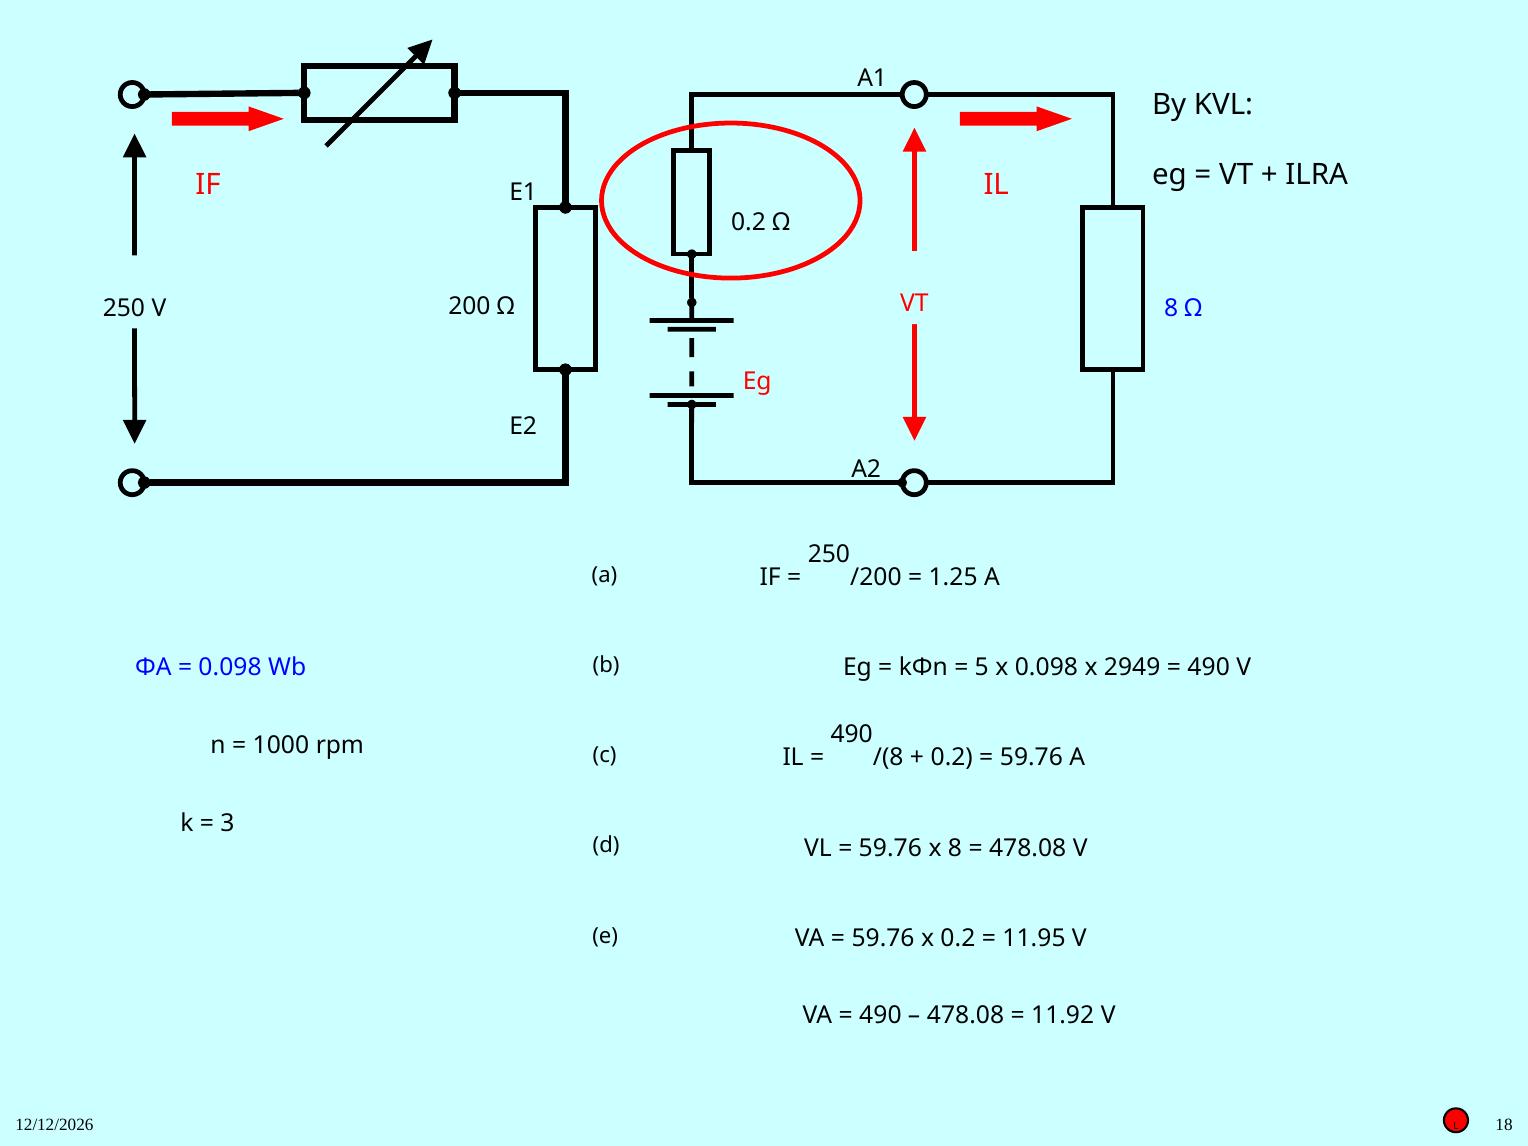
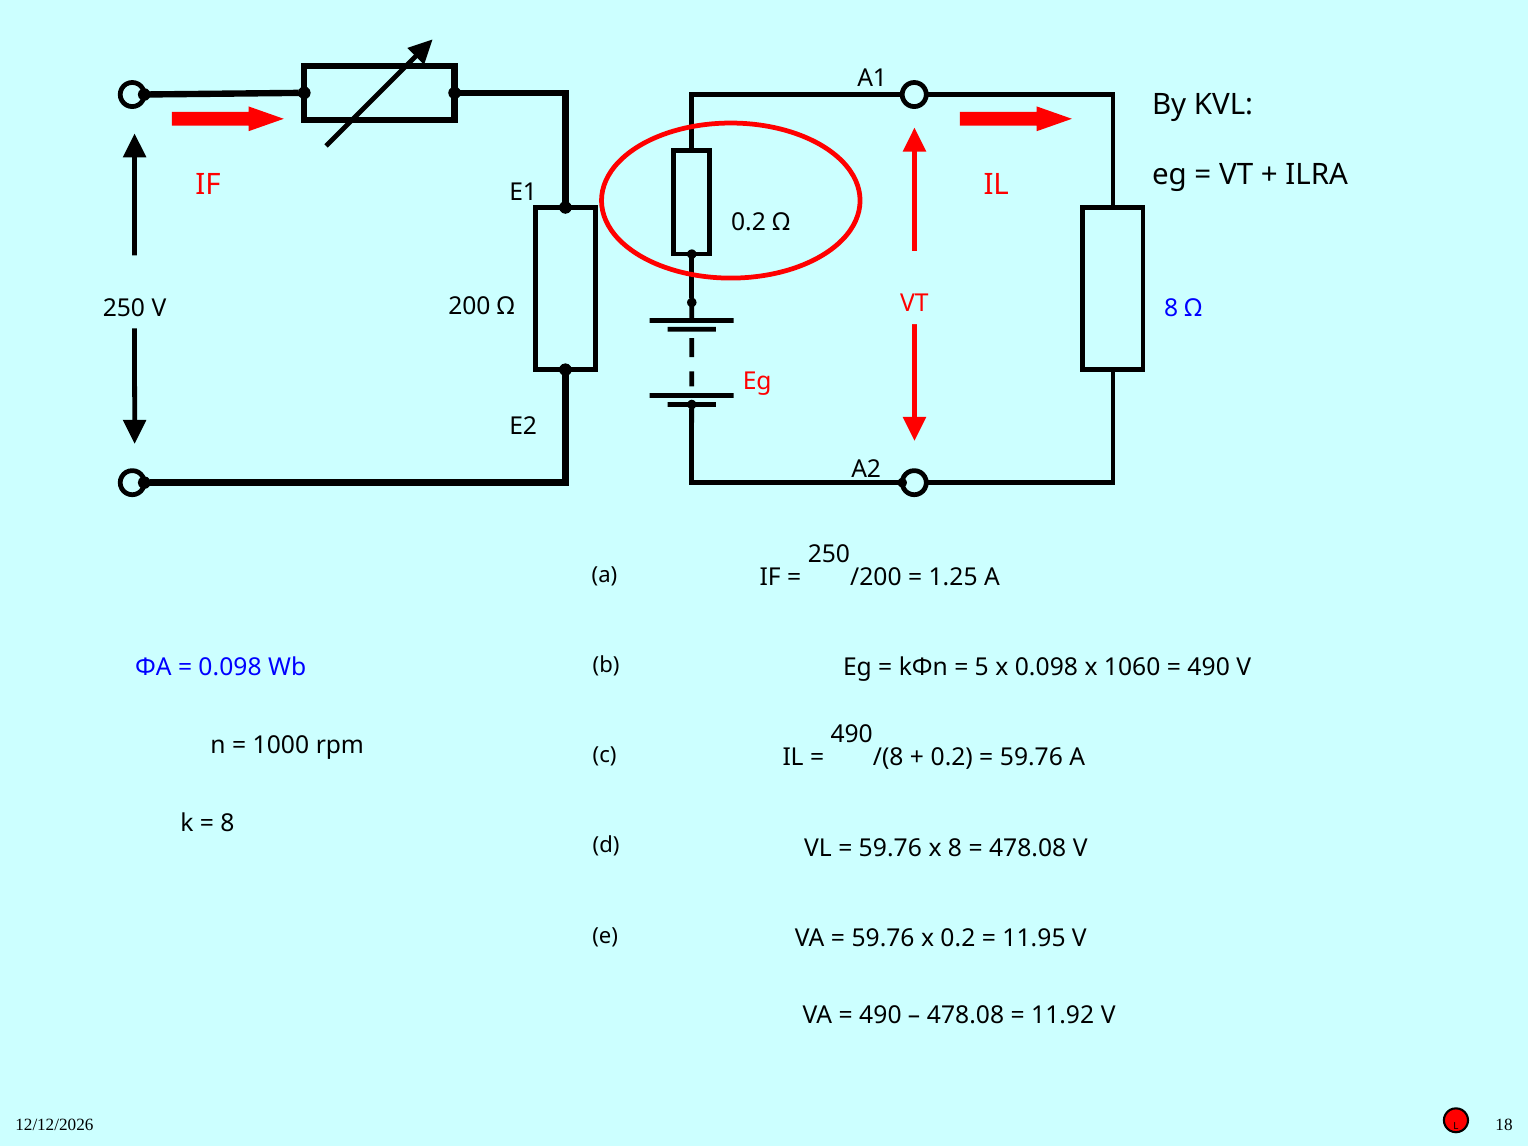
2949: 2949 -> 1060
3 at (227, 824): 3 -> 8
